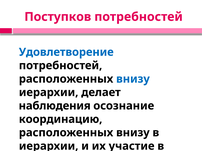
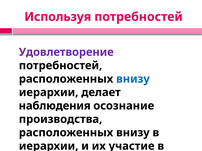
Поступков: Поступков -> Используя
Удовлетворение colour: blue -> purple
координацию: координацию -> производства
